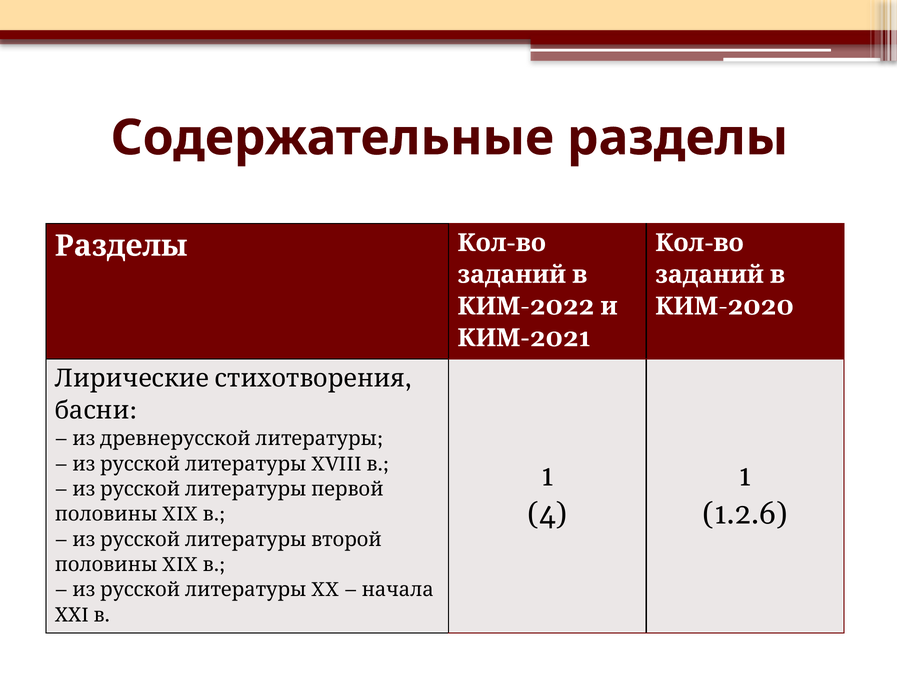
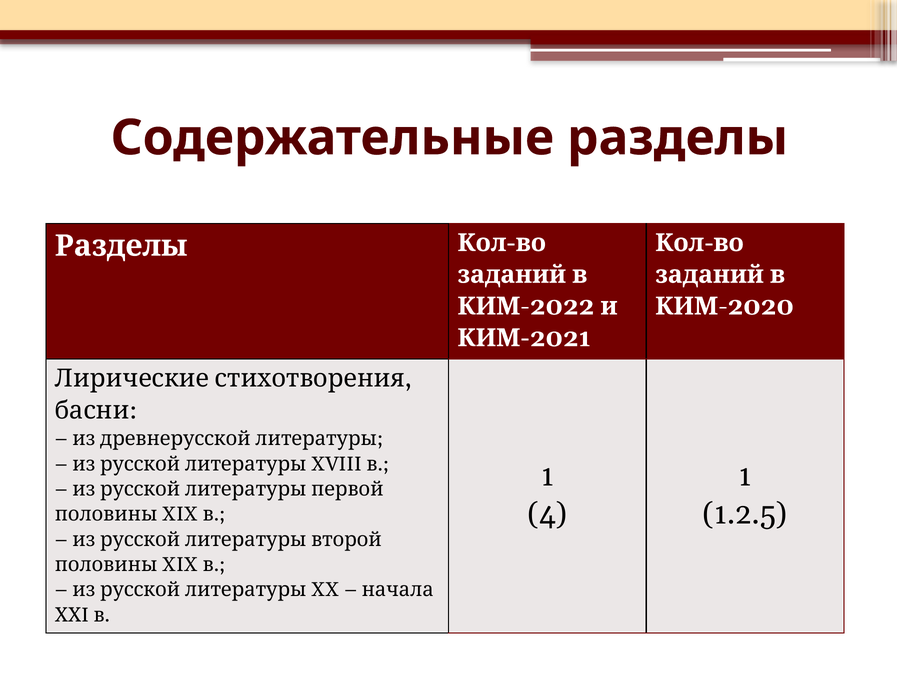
1.2.6: 1.2.6 -> 1.2.5
